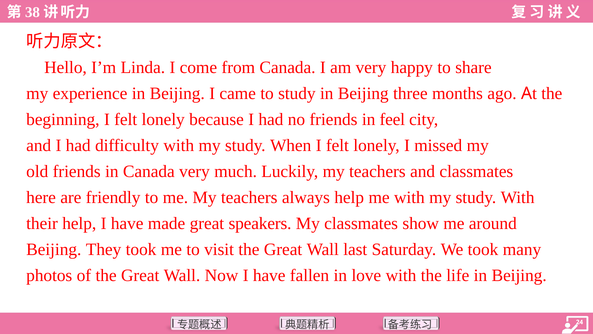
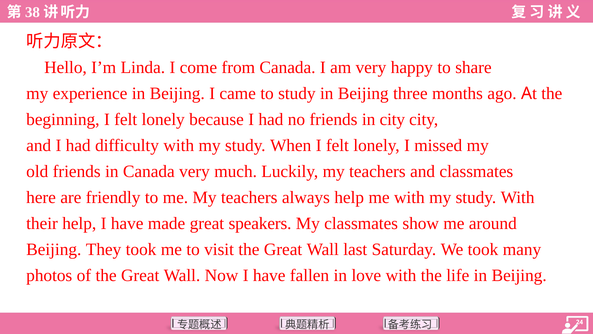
in feel: feel -> city
